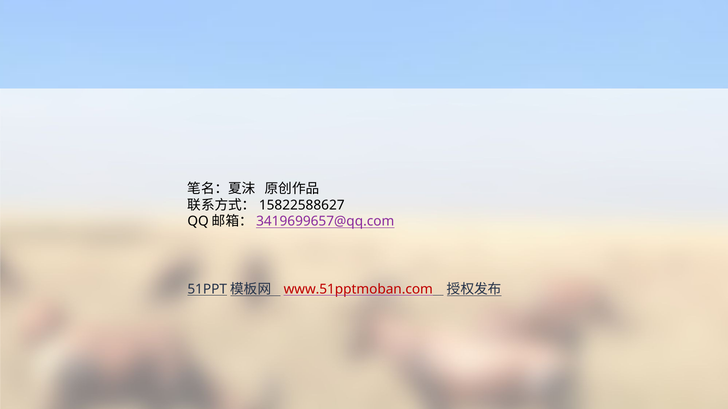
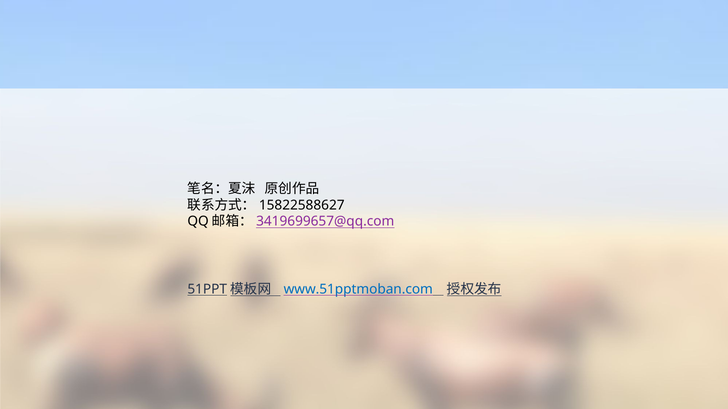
www.51pptmoban.com colour: red -> blue
